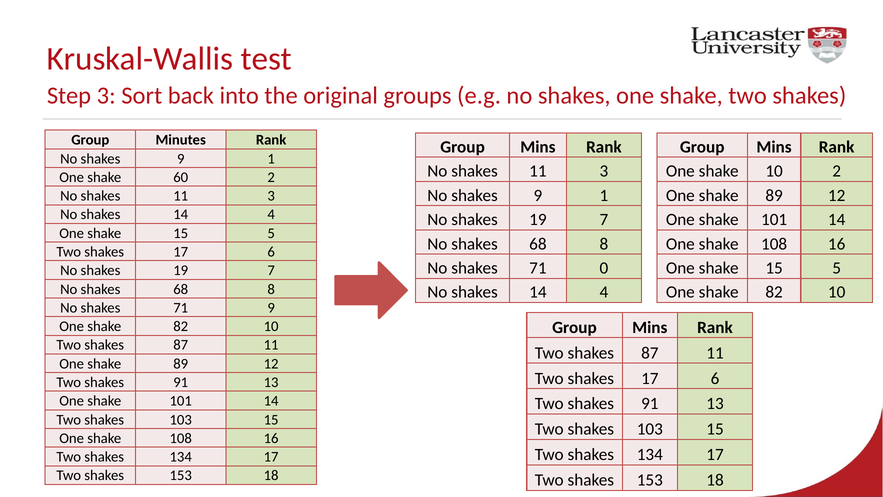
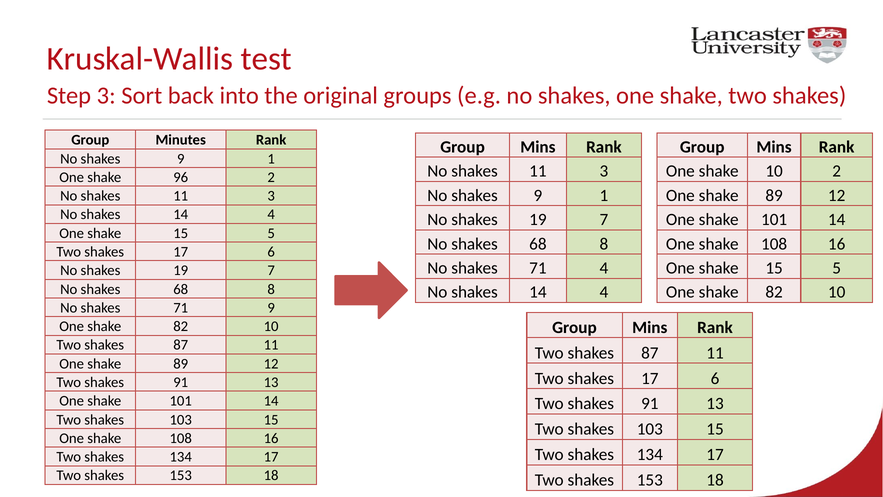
60: 60 -> 96
71 0: 0 -> 4
